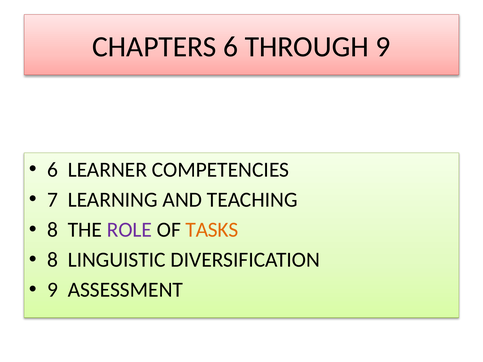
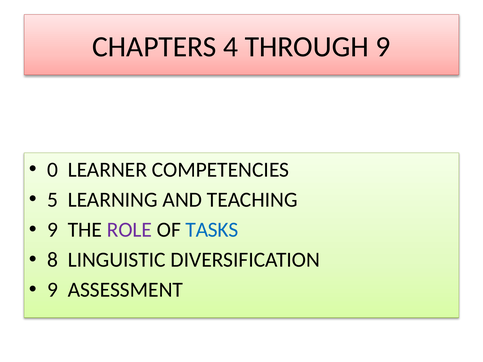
CHAPTERS 6: 6 -> 4
6 at (53, 170): 6 -> 0
7: 7 -> 5
8 at (53, 230): 8 -> 9
TASKS colour: orange -> blue
